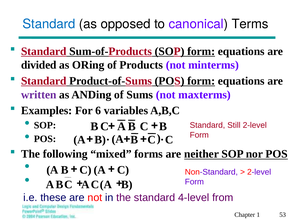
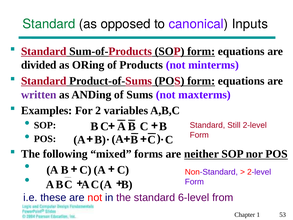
Standard at (49, 24) colour: blue -> green
Terms: Terms -> Inputs
6: 6 -> 2
4-level: 4-level -> 6-level
